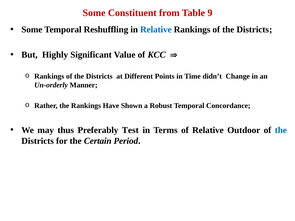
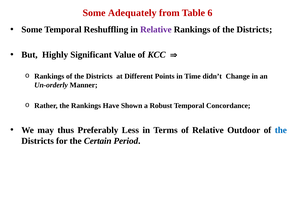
Constituent: Constituent -> Adequately
9: 9 -> 6
Relative at (156, 30) colour: blue -> purple
Test: Test -> Less
